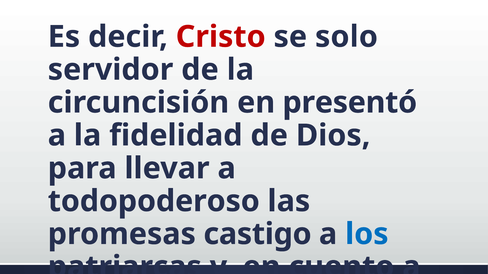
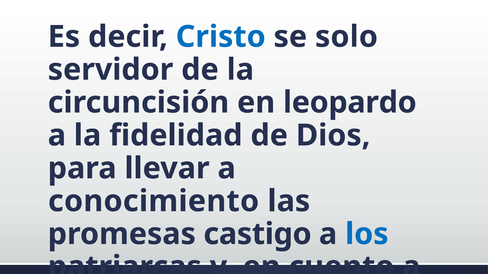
Cristo colour: red -> blue
presentó: presentó -> leopardo
todopoderoso: todopoderoso -> conocimiento
